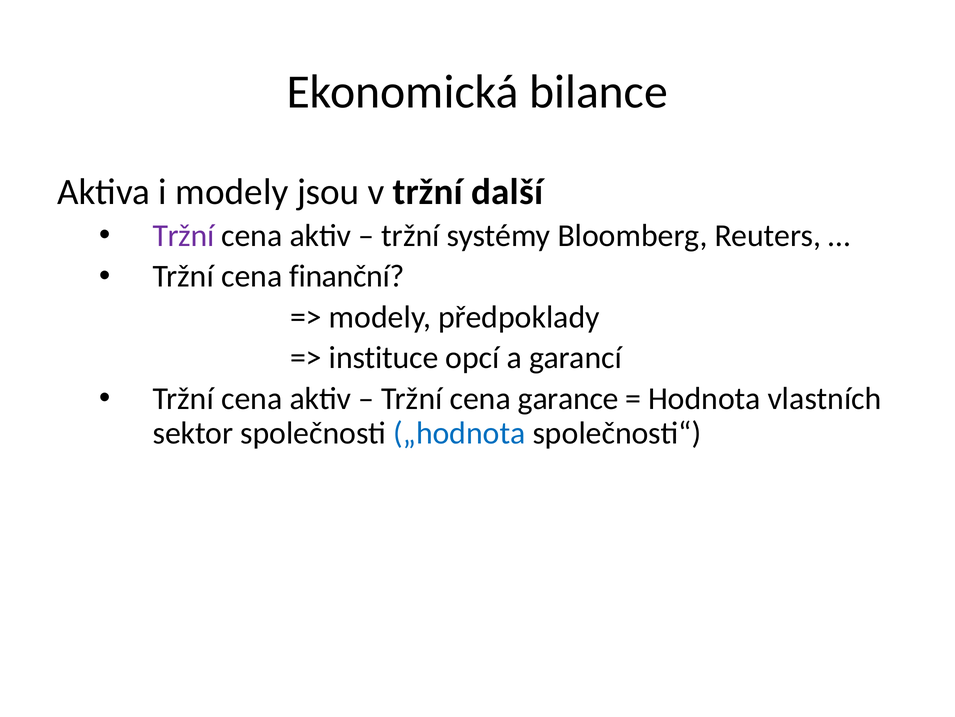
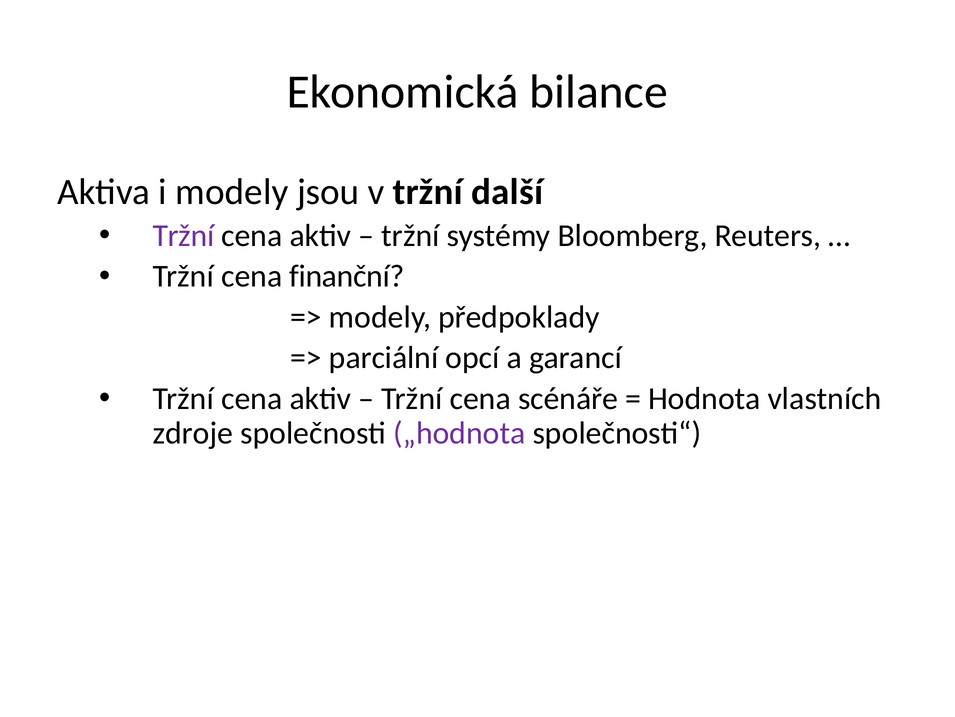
instituce: instituce -> parciální
garance: garance -> scénáře
sektor: sektor -> zdroje
„hodnota colour: blue -> purple
